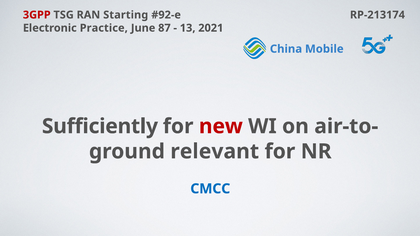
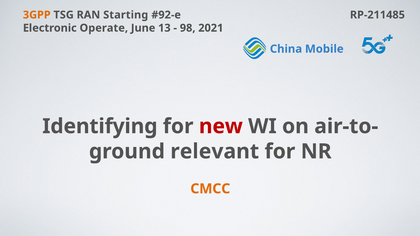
3GPP colour: red -> orange
RP-213174: RP-213174 -> RP-211485
Practice: Practice -> Operate
87: 87 -> 13
13: 13 -> 98
Sufficiently: Sufficiently -> Identifying
CMCC colour: blue -> orange
